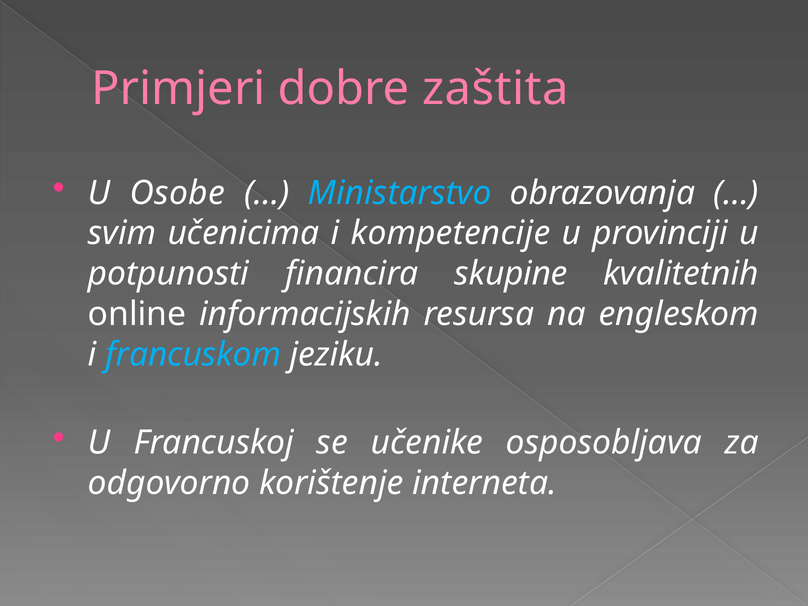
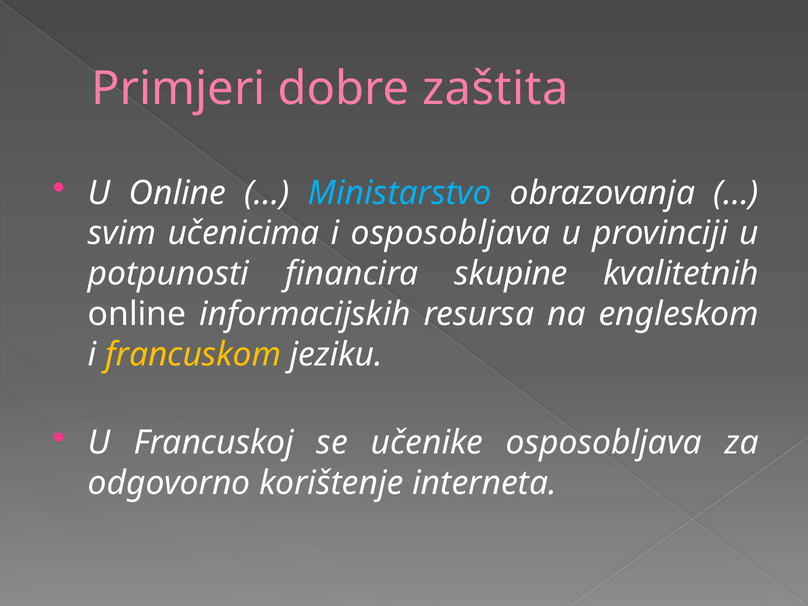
U Osobe: Osobe -> Online
i kompetencije: kompetencije -> osposobljava
francuskom colour: light blue -> yellow
